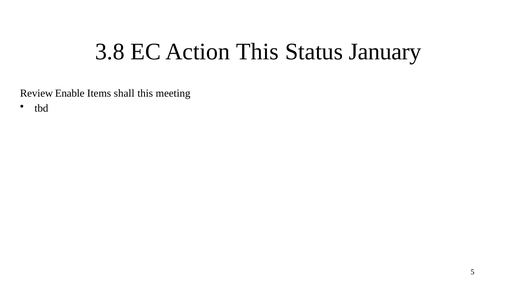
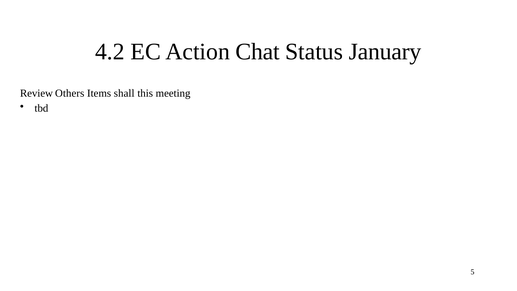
3.8: 3.8 -> 4.2
Action This: This -> Chat
Enable: Enable -> Others
